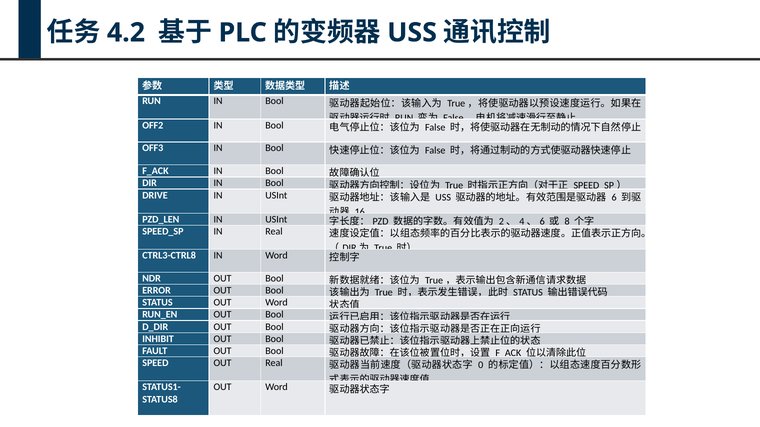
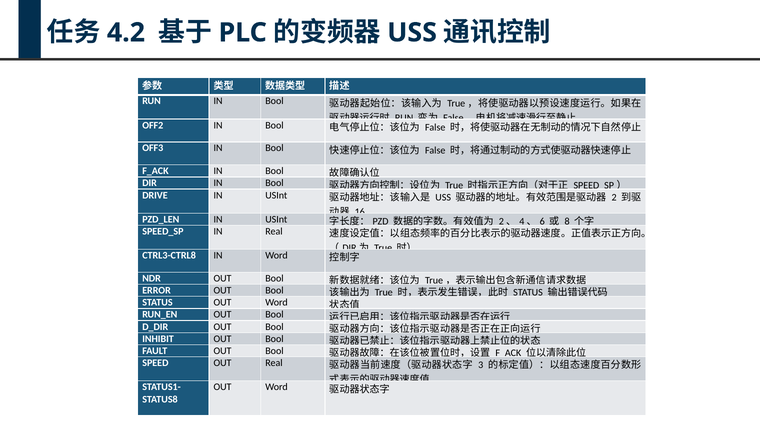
6 at (614, 198): 6 -> 2
0: 0 -> 3
